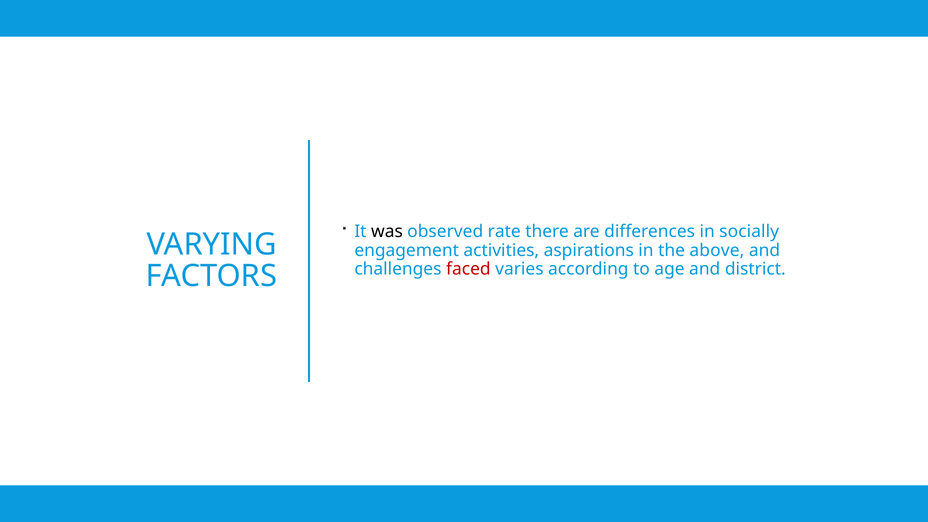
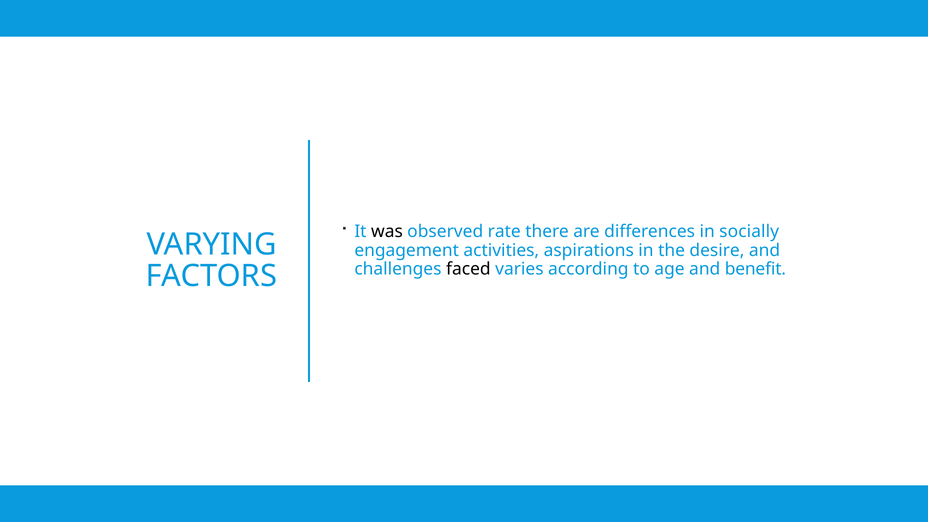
above: above -> desire
faced colour: red -> black
district: district -> benefit
